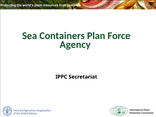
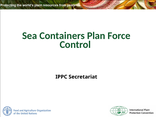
Agency: Agency -> Control
